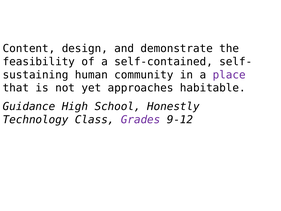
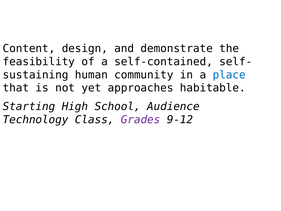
place colour: purple -> blue
Guidance: Guidance -> Starting
Honestly: Honestly -> Audience
